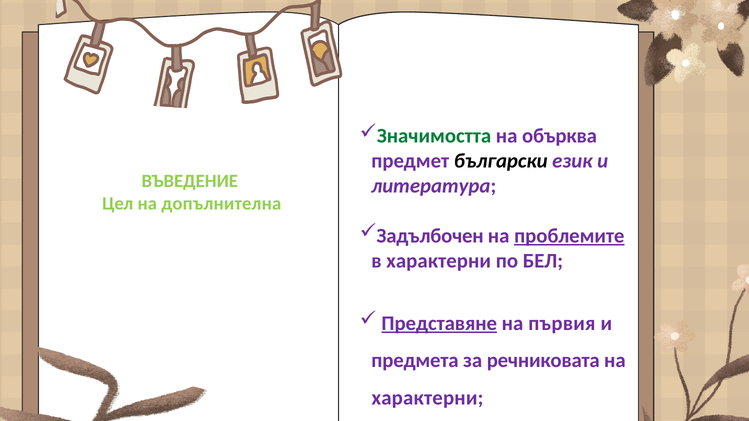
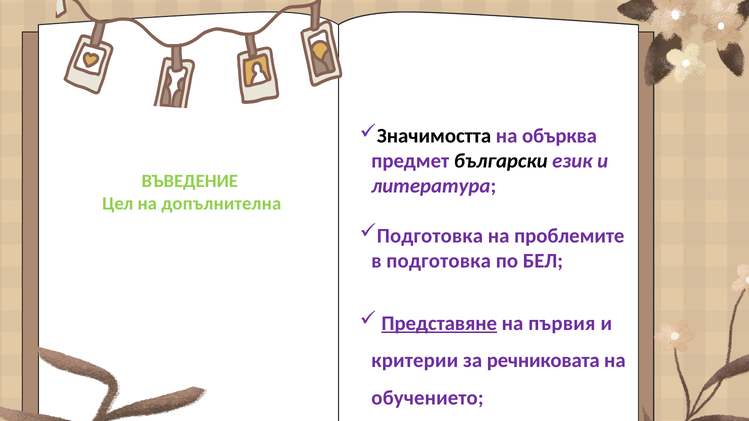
Значимостта colour: green -> black
Задълбочен at (430, 236): Задълбочен -> Подготовка
проблемите underline: present -> none
в характерни: характерни -> подготовка
предмета: предмета -> критерии
характерни at (427, 398): характерни -> обучението
